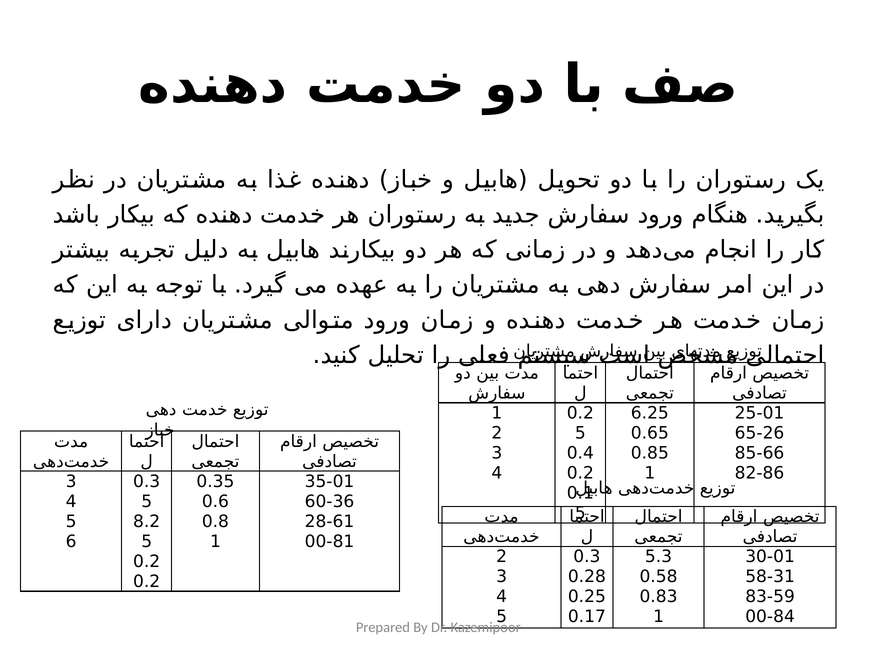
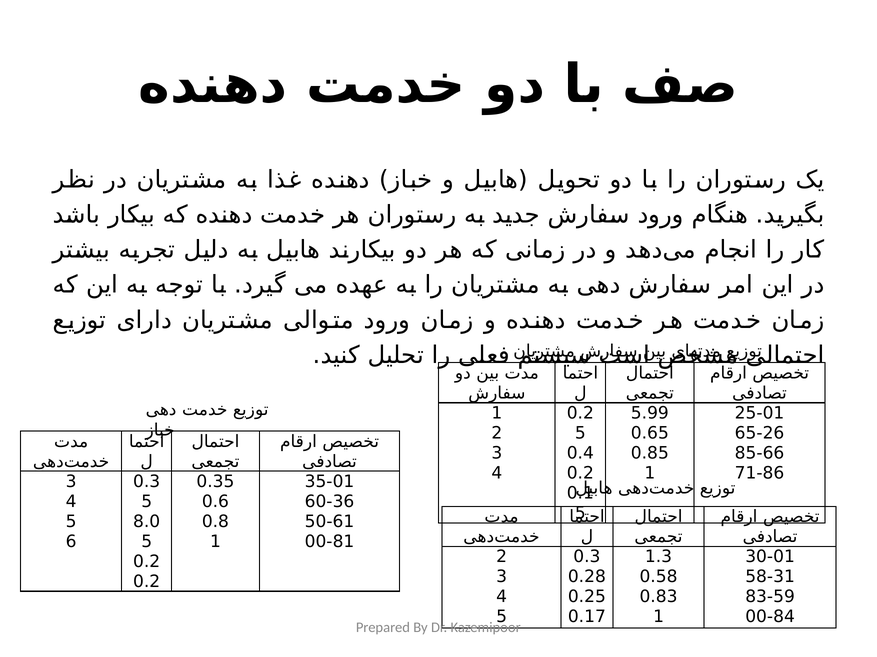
6.25: 6.25 -> 5.99
82-86: 82-86 -> 71-86
8.2: 8.2 -> 8.0
28-61: 28-61 -> 50-61
5.3: 5.3 -> 1.3
